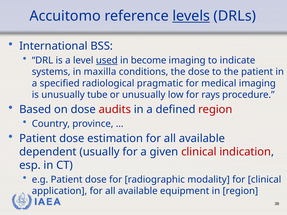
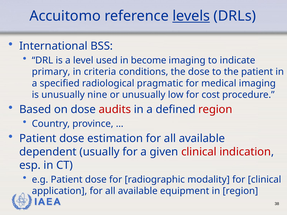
used underline: present -> none
systems: systems -> primary
maxilla: maxilla -> criteria
tube: tube -> nine
rays: rays -> cost
